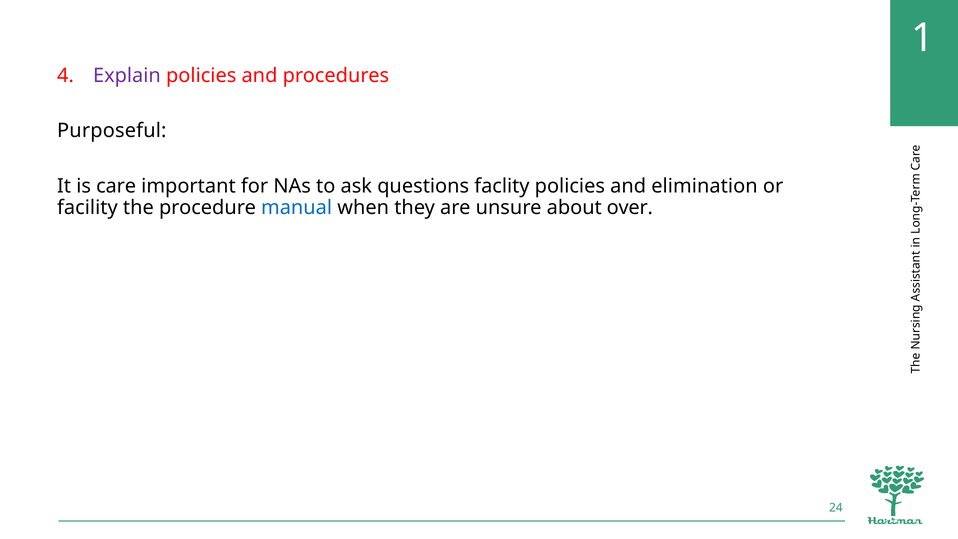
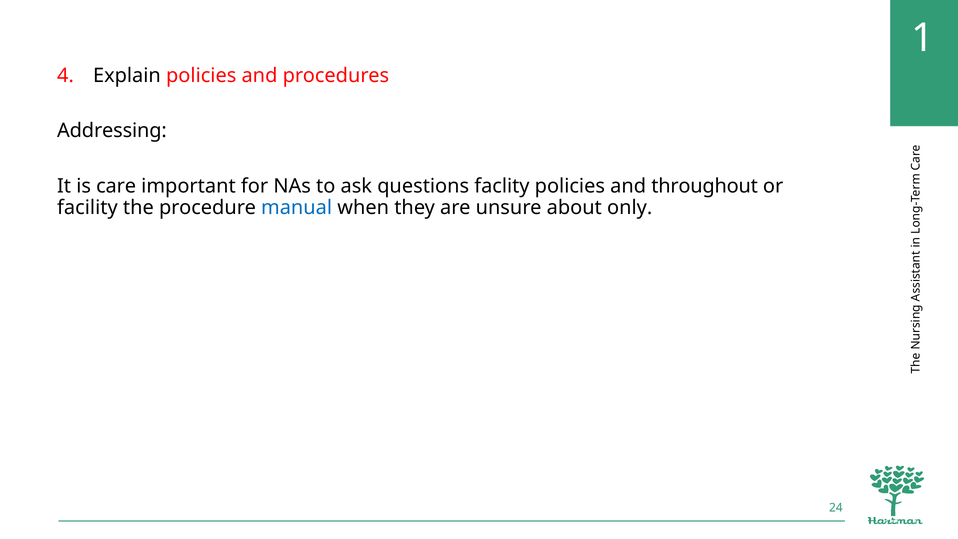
Explain colour: purple -> black
Purposeful: Purposeful -> Addressing
elimination: elimination -> throughout
over: over -> only
